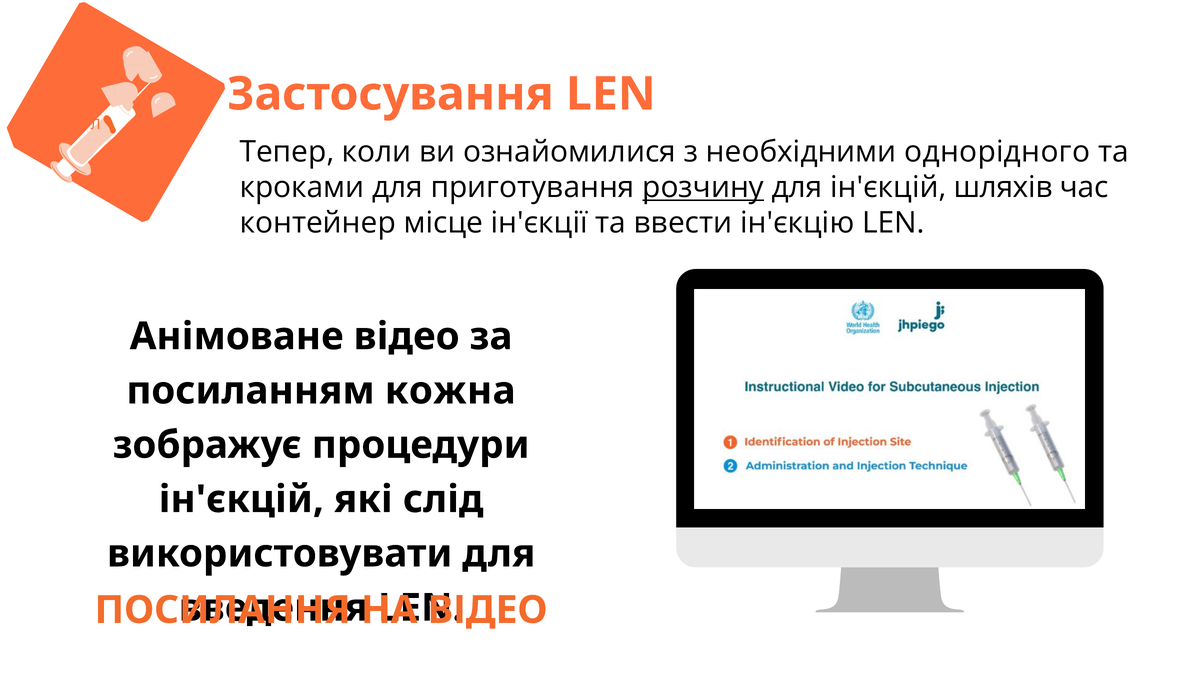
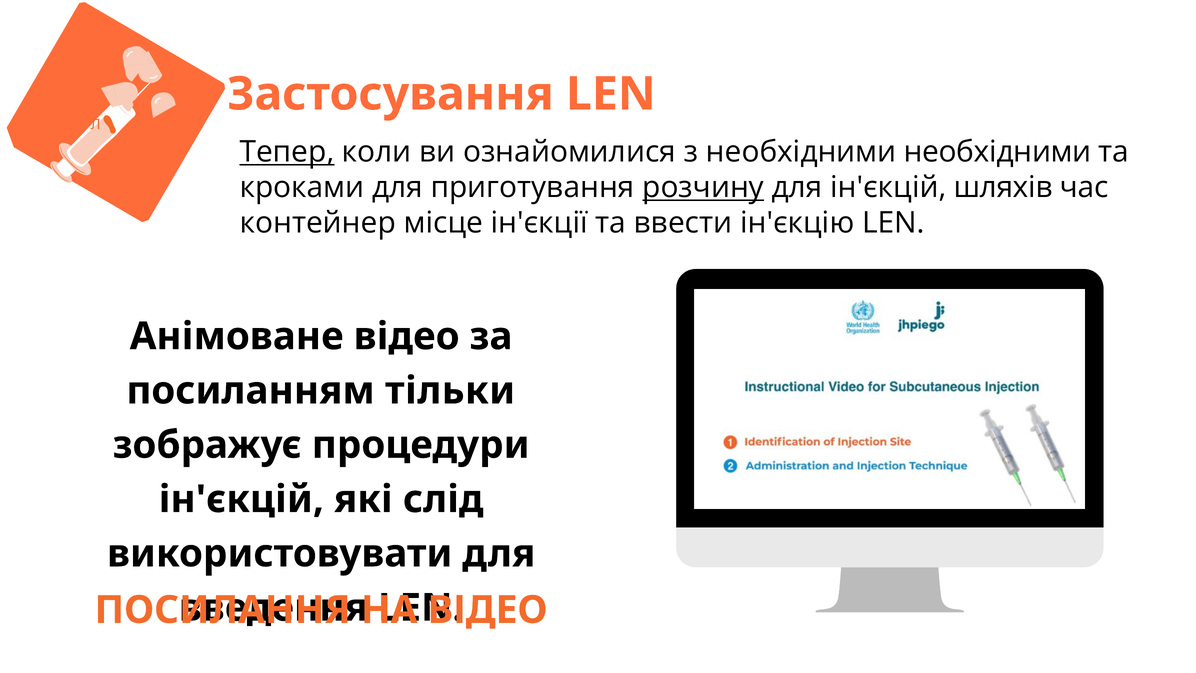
Тепер underline: none -> present
необхідними однорідного: однорідного -> необхідними
кожна: кожна -> тільки
